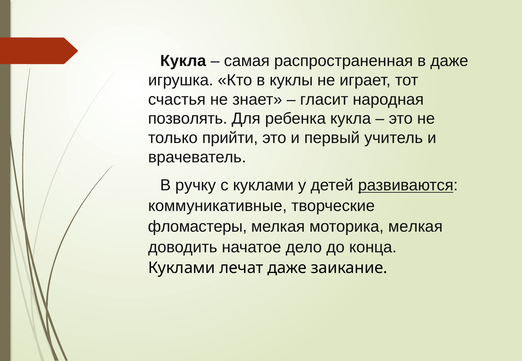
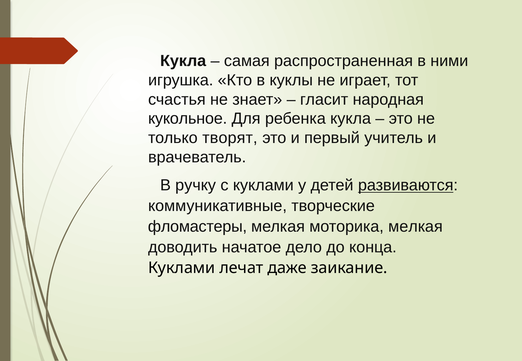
в даже: даже -> ними
позволять: позволять -> кукольное
прийти: прийти -> творят
